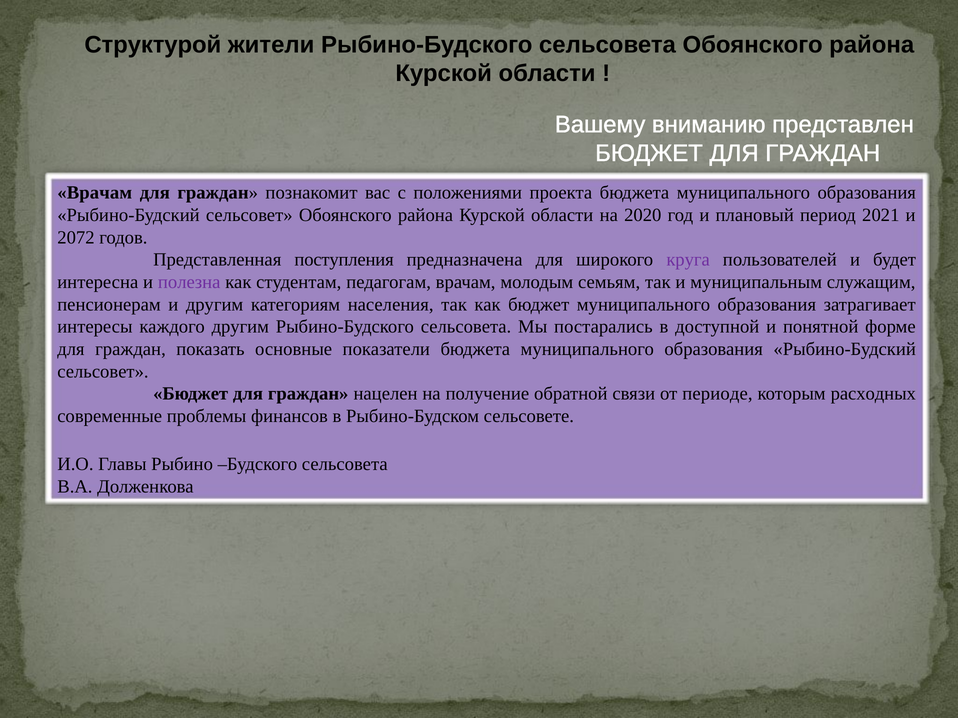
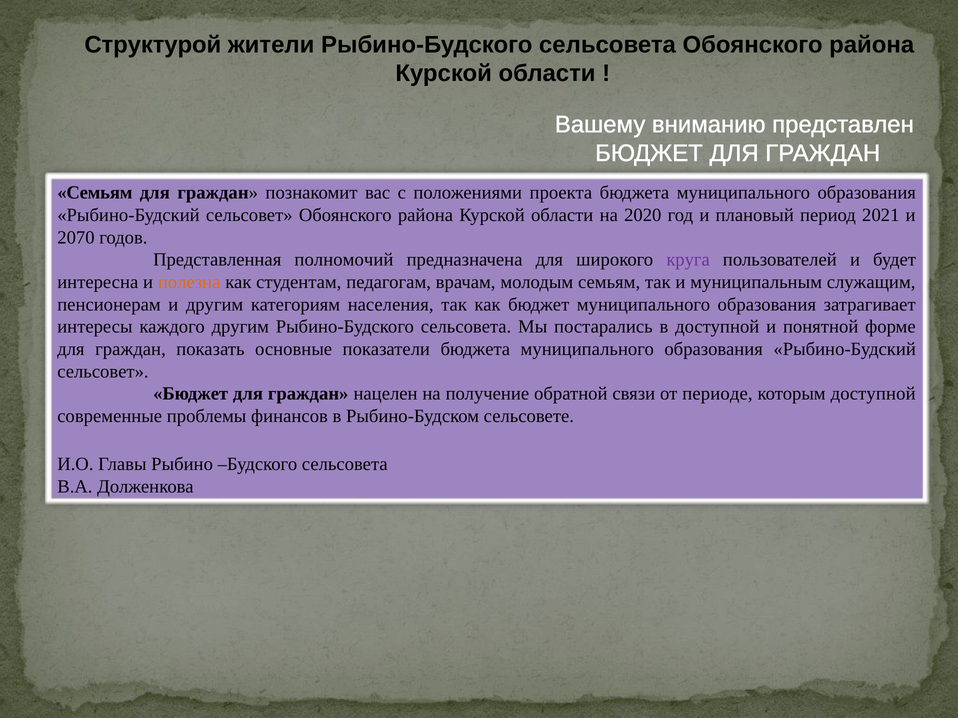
Врачам at (95, 193): Врачам -> Семьям
2072: 2072 -> 2070
поступления: поступления -> полномочий
полезна colour: purple -> orange
которым расходных: расходных -> доступной
